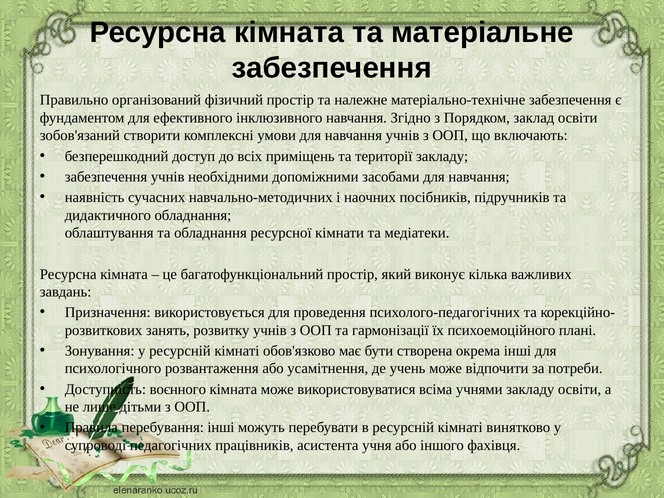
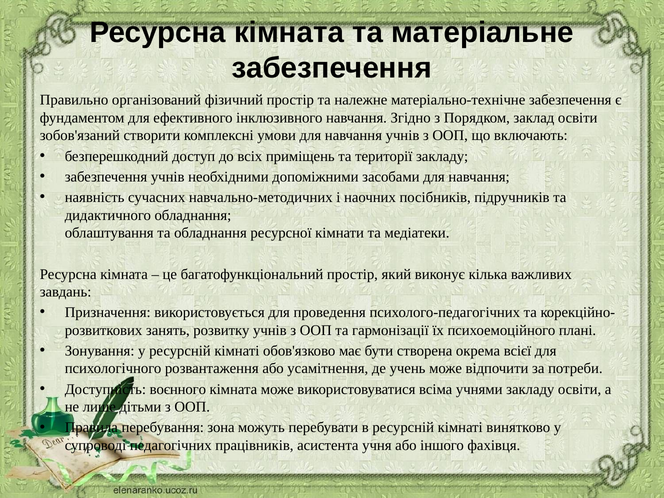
окрема інші: інші -> всієї
перебування інші: інші -> зона
